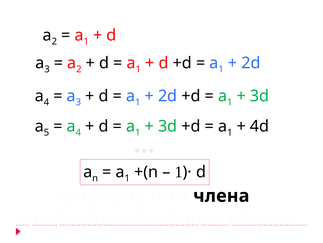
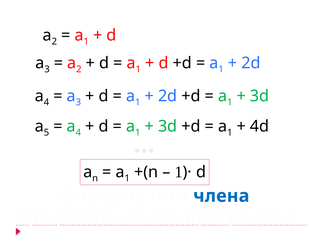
члена colour: black -> blue
